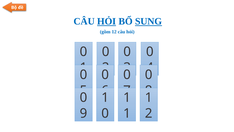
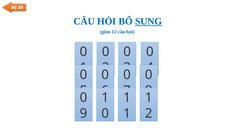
HỎI at (107, 21) underline: present -> none
